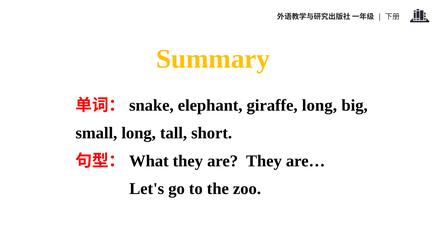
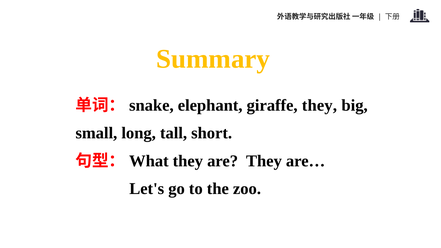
giraffe long: long -> they
